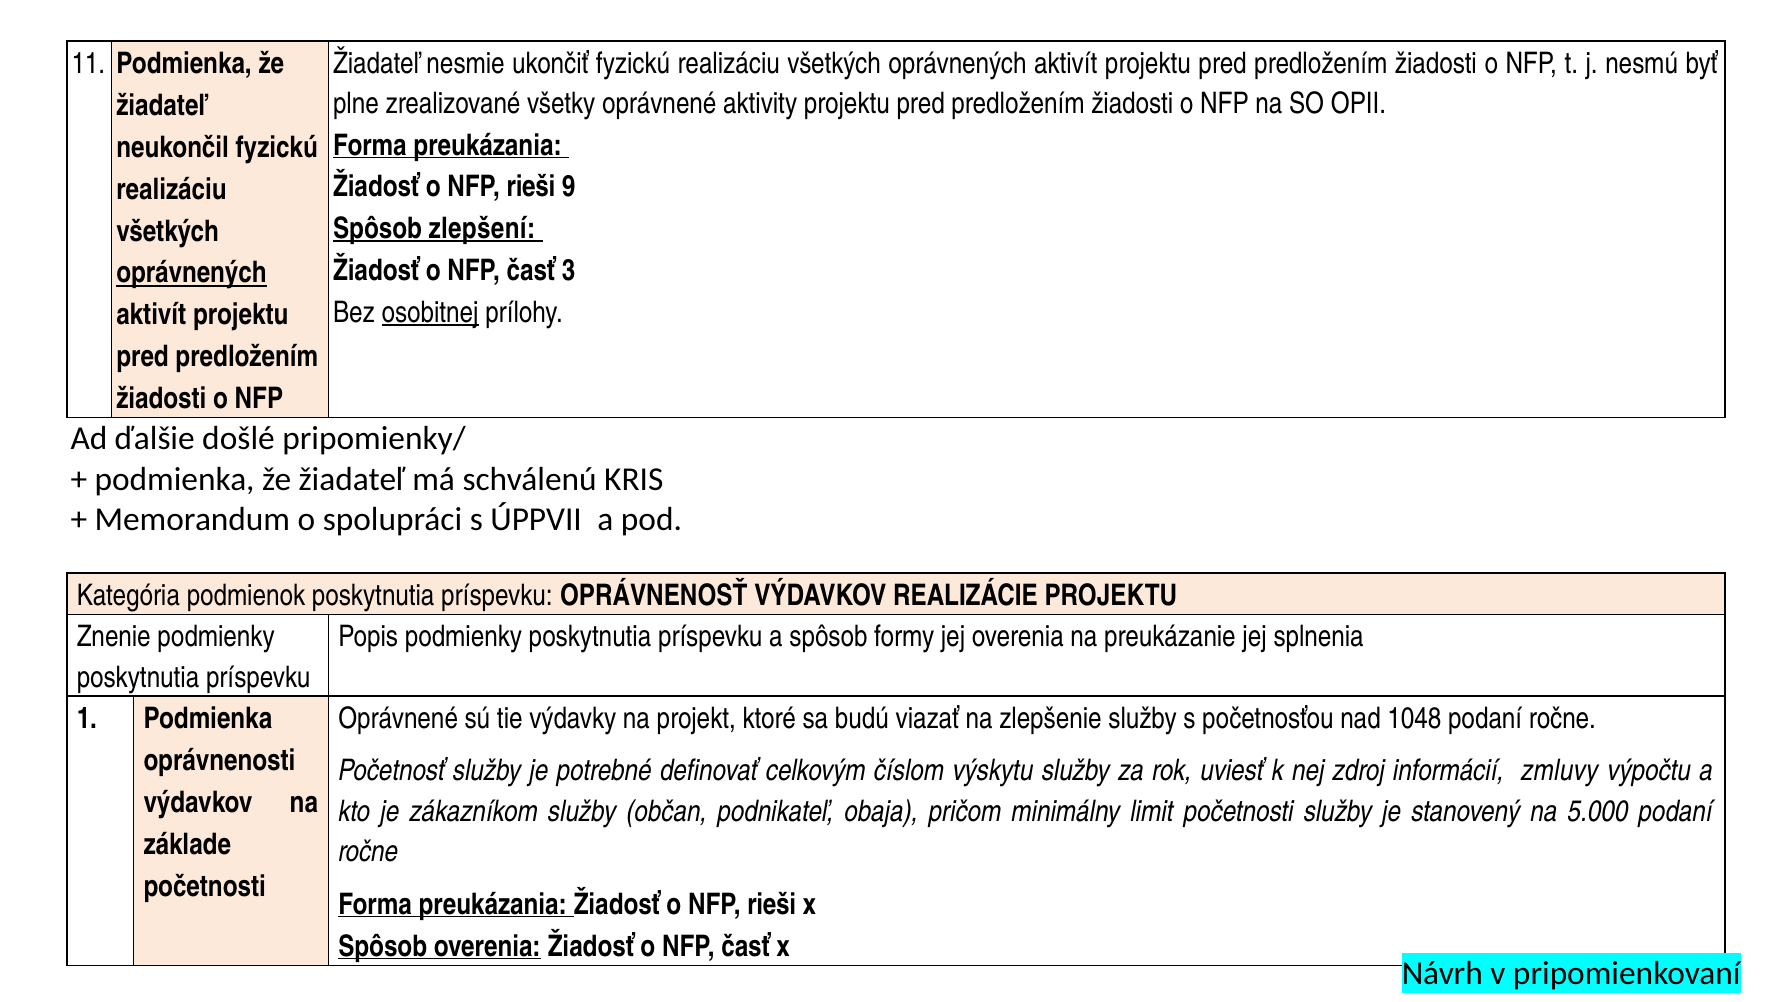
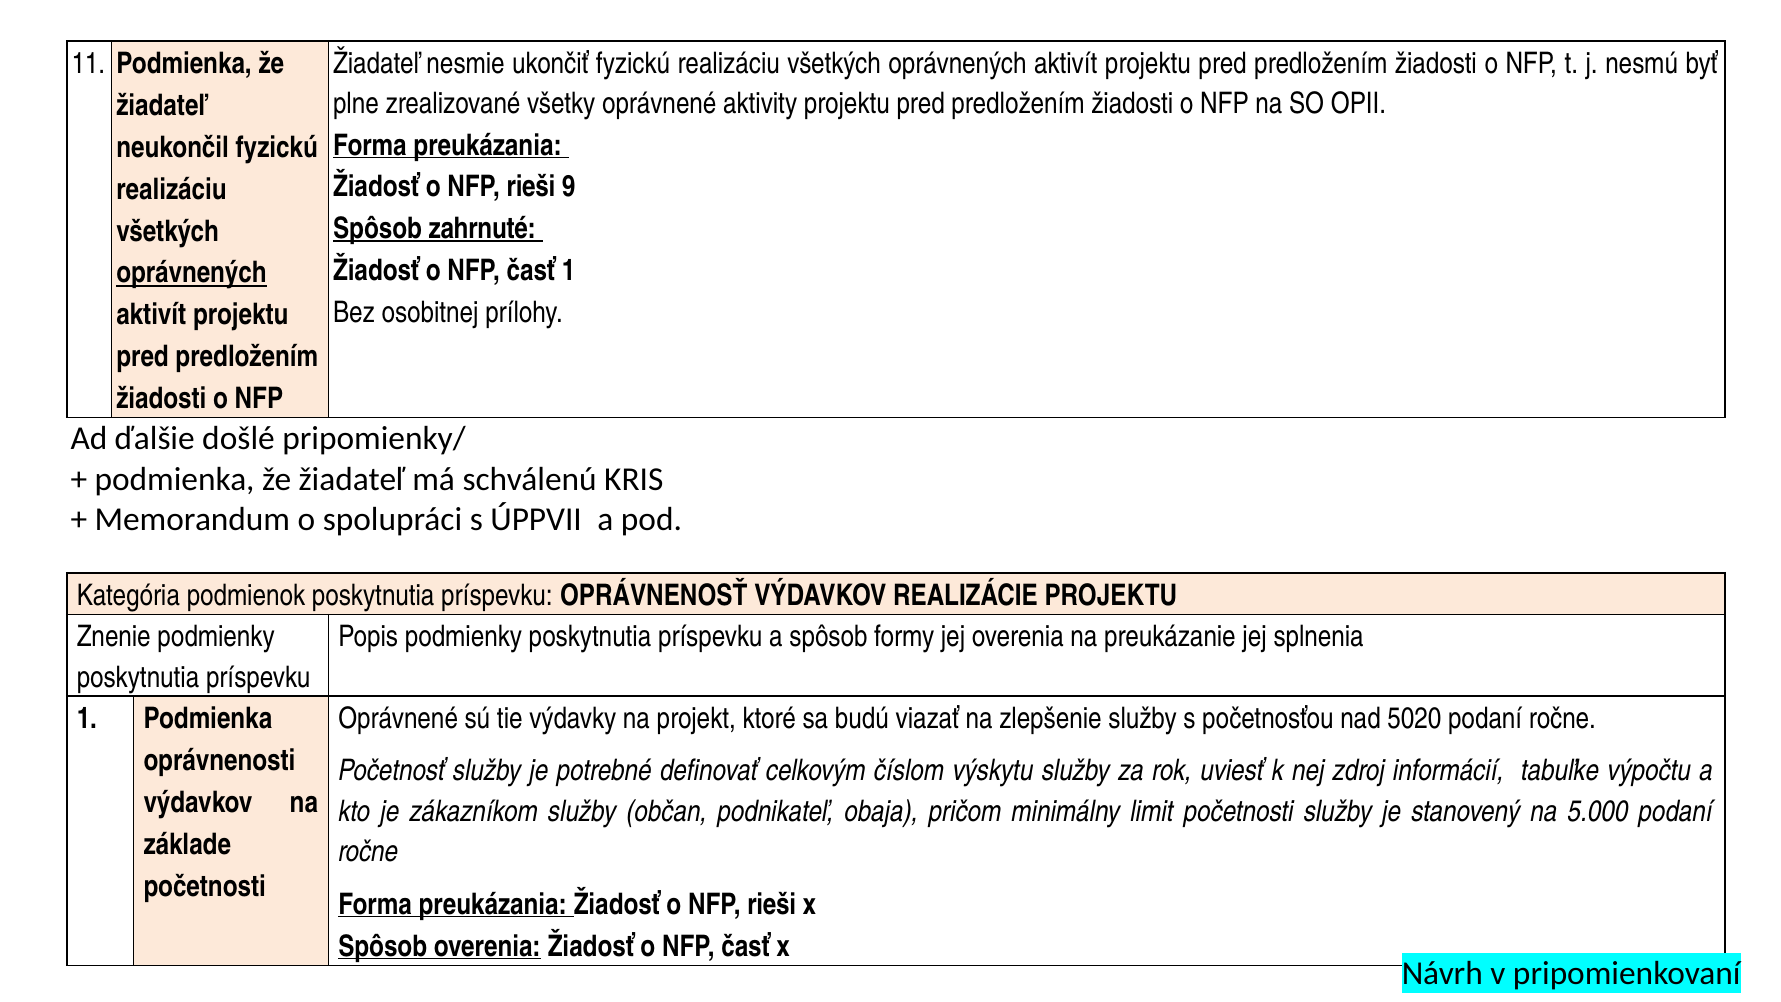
zlepšení: zlepšení -> zahrnuté
časť 3: 3 -> 1
osobitnej underline: present -> none
1048: 1048 -> 5020
zmluvy: zmluvy -> tabuľke
